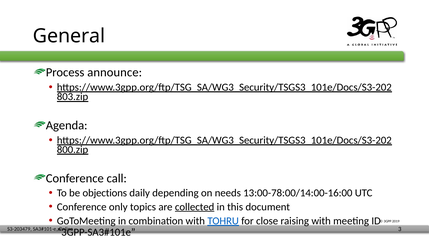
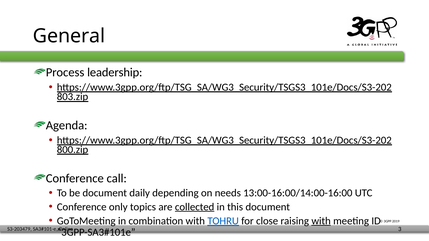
announce: announce -> leadership
be objections: objections -> document
13:00-78:00/14:00-16:00: 13:00-78:00/14:00-16:00 -> 13:00-16:00/14:00-16:00
with at (321, 221) underline: none -> present
